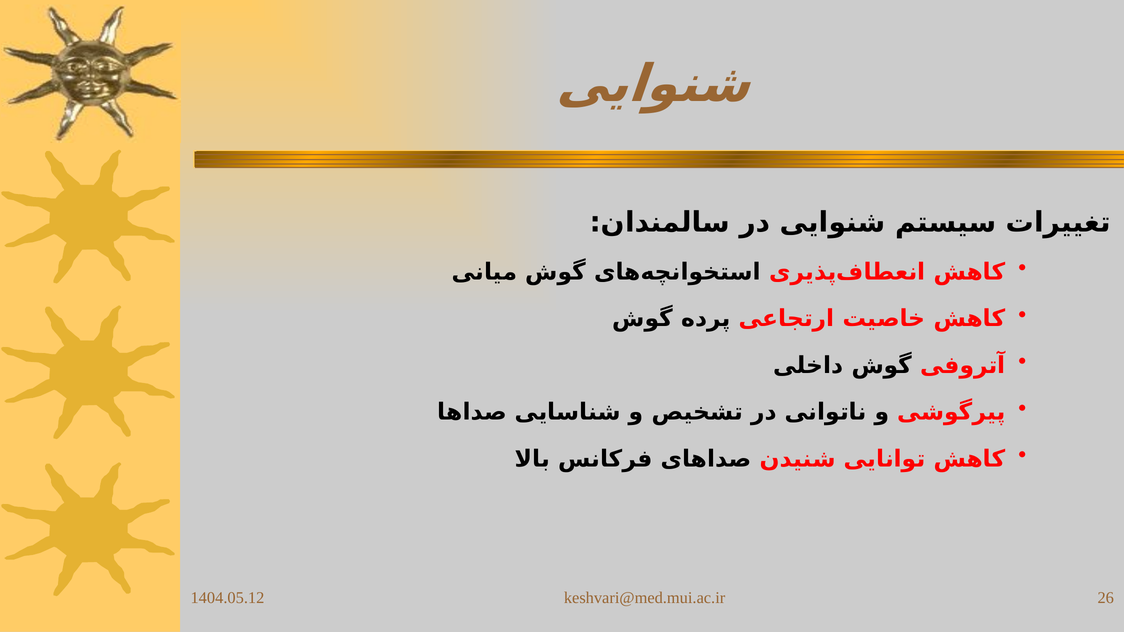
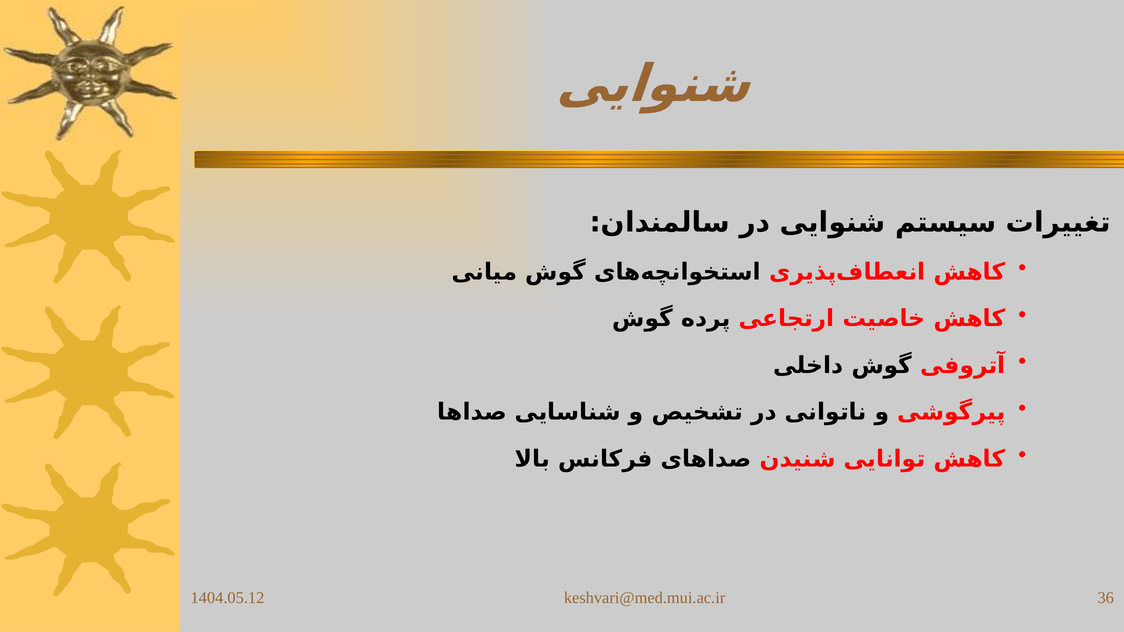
26: 26 -> 36
